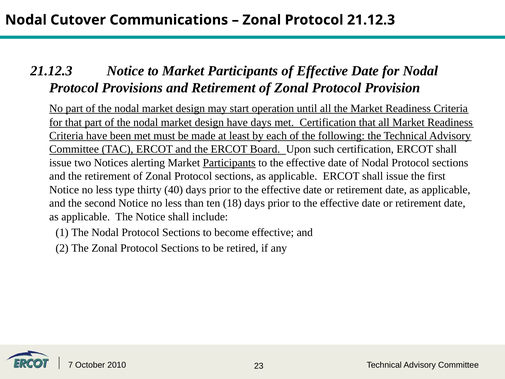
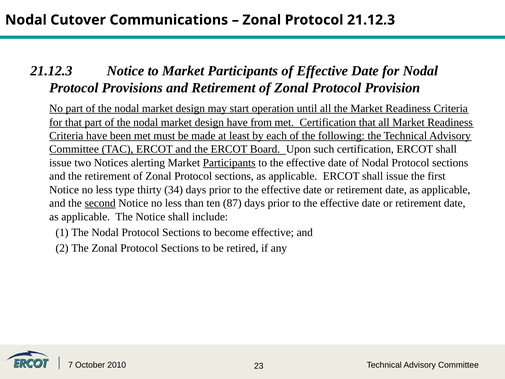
have days: days -> from
40: 40 -> 34
second underline: none -> present
18: 18 -> 87
